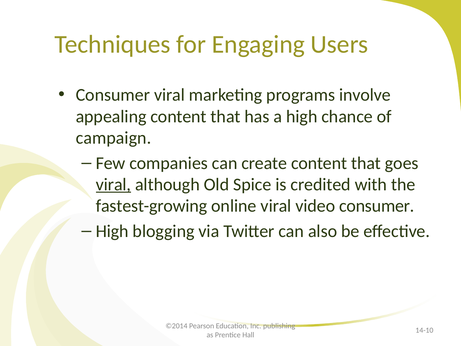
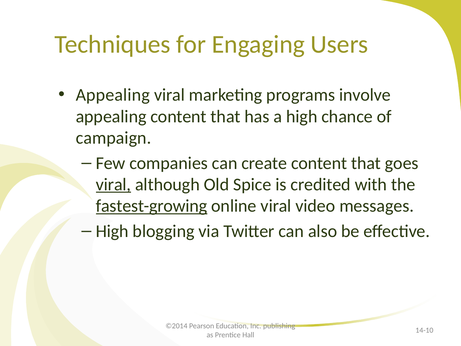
Consumer at (113, 95): Consumer -> Appealing
fastest-growing underline: none -> present
video consumer: consumer -> messages
